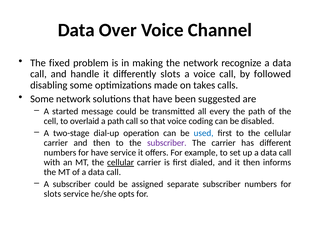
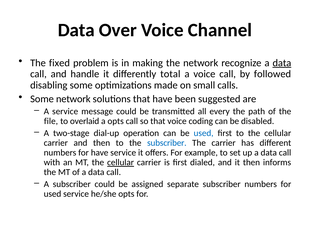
data at (282, 63) underline: none -> present
differently slots: slots -> total
takes: takes -> small
A started: started -> service
cell: cell -> file
a path: path -> opts
subscriber at (167, 143) colour: purple -> blue
slots at (52, 194): slots -> used
